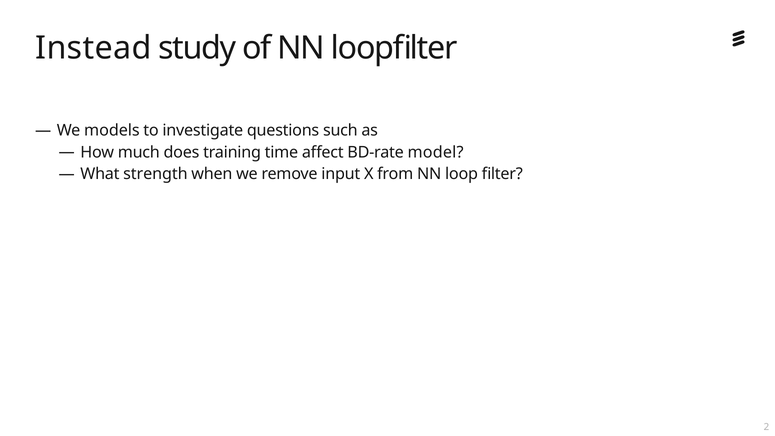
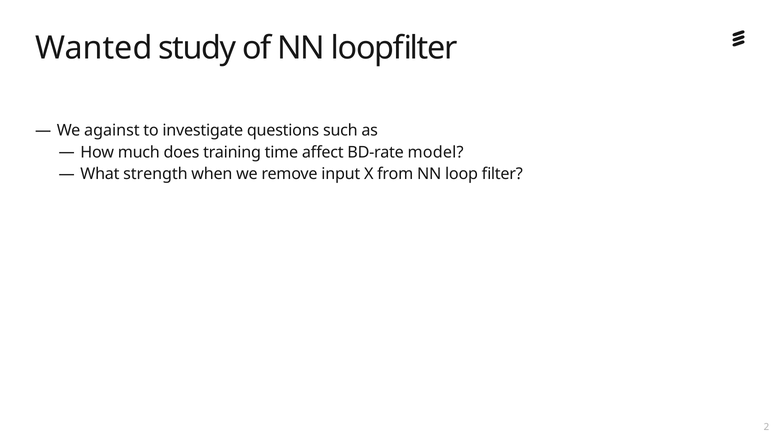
Instead: Instead -> Wanted
models: models -> against
